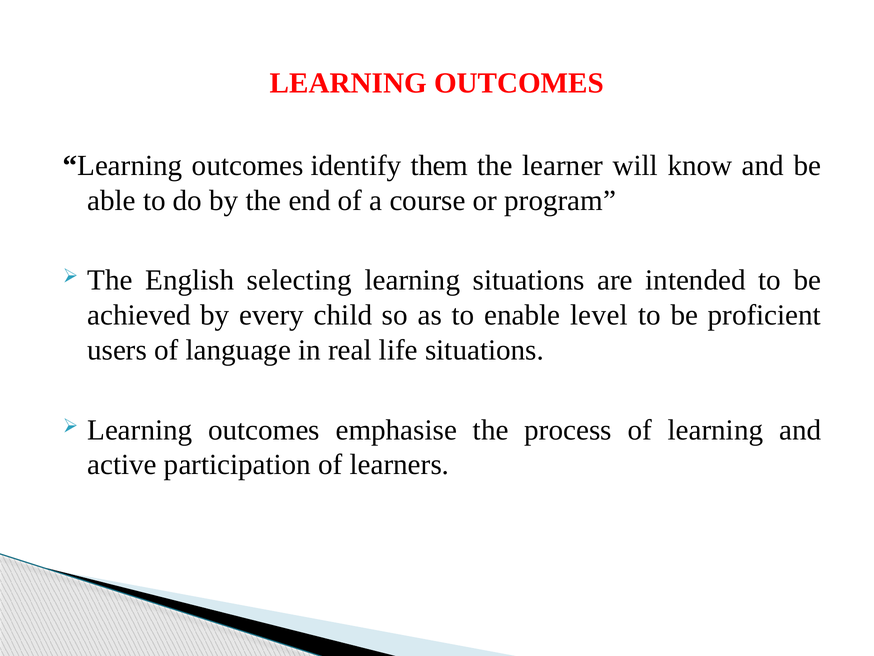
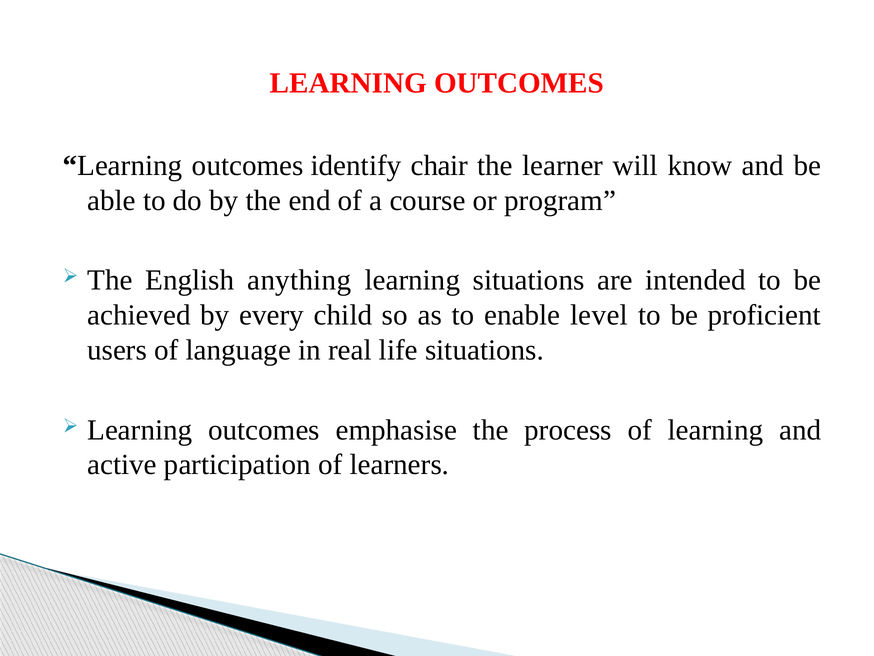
them: them -> chair
selecting: selecting -> anything
